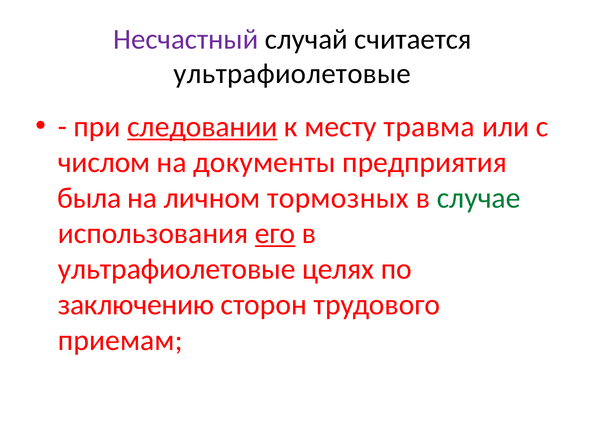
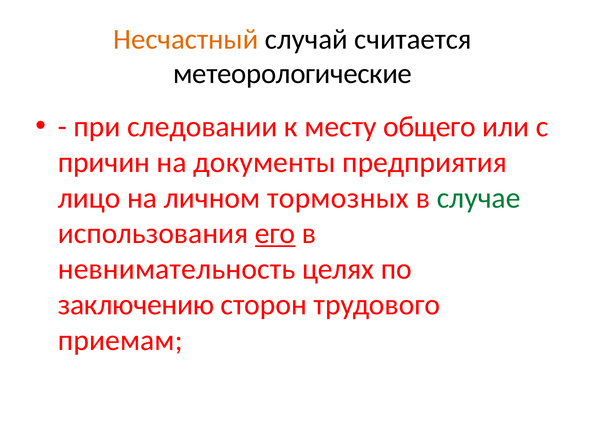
Несчастный colour: purple -> orange
ультрафиолетовые at (292, 74): ультрафиолетовые -> метеорологические
следовании underline: present -> none
травма: травма -> общего
числом: числом -> причин
была: была -> лицо
ультрафиолетовые at (177, 269): ультрафиолетовые -> невнимательность
